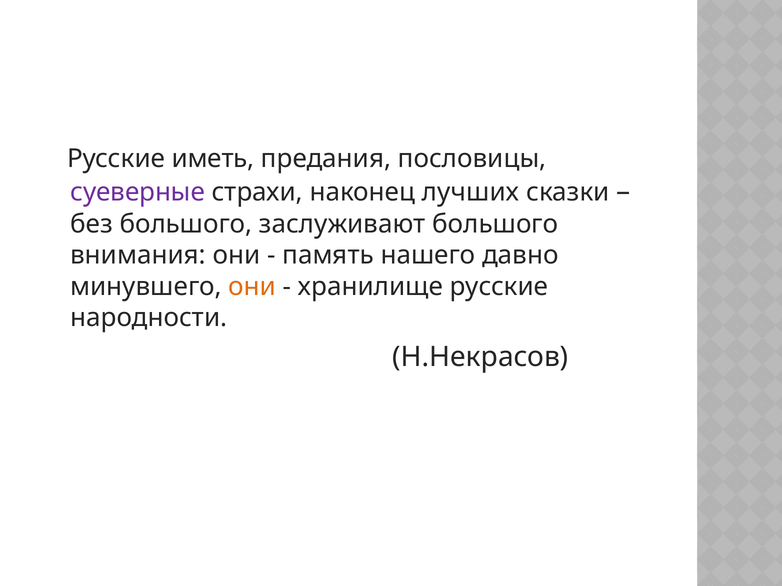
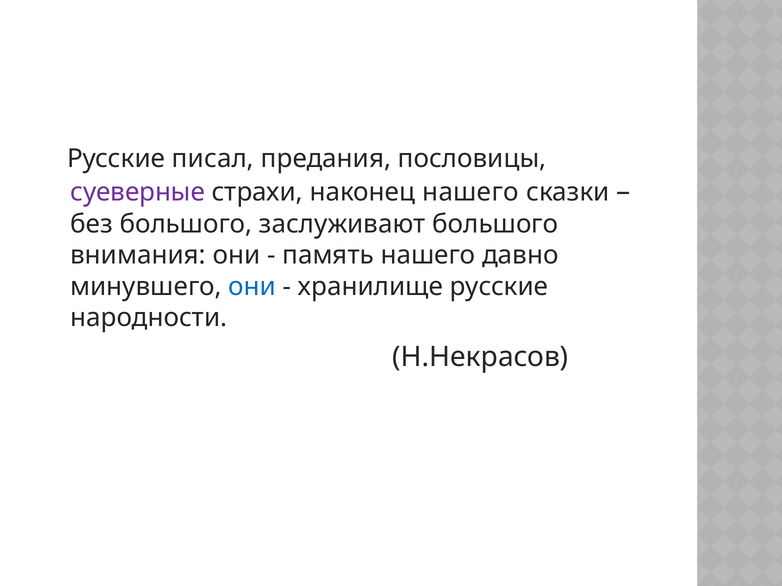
иметь: иметь -> писал
наконец лучших: лучших -> нашего
они at (252, 287) colour: orange -> blue
